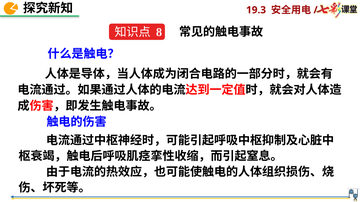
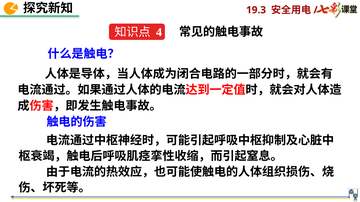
8: 8 -> 4
